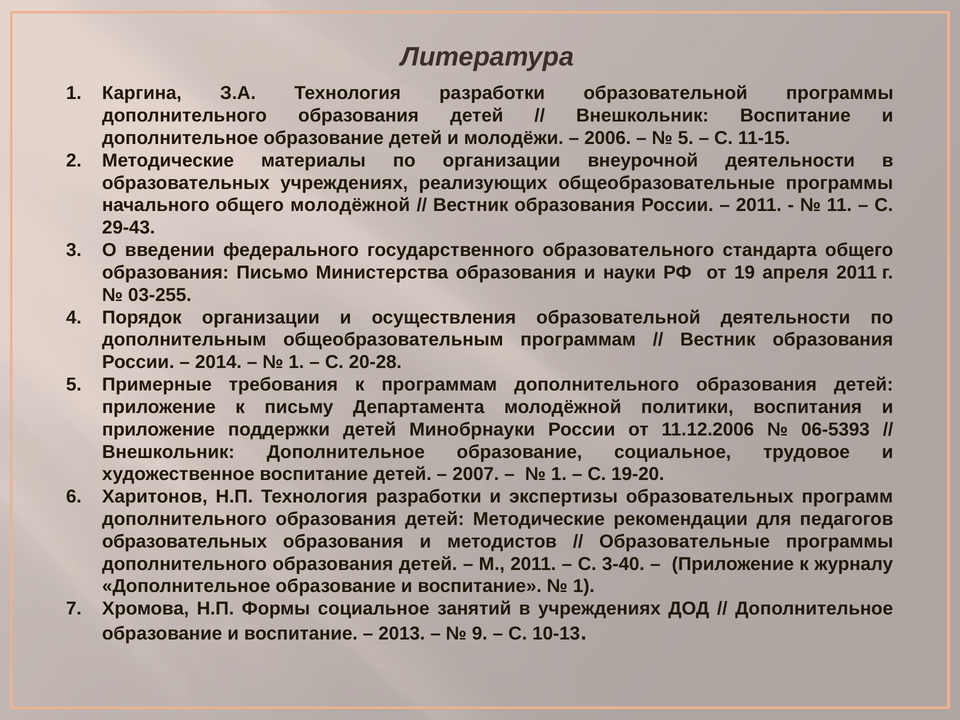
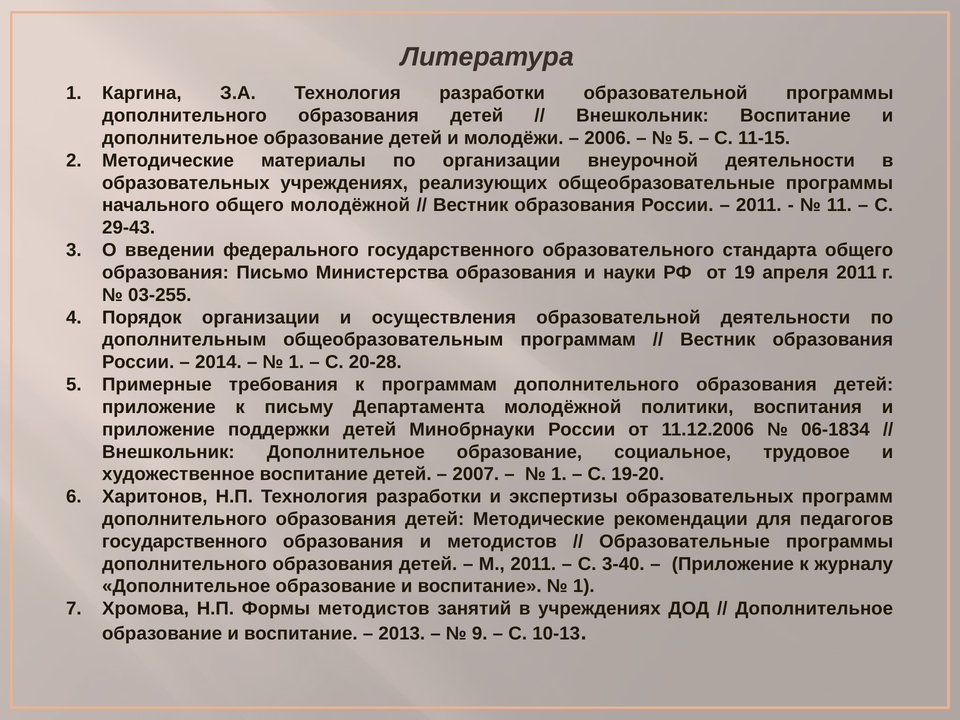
06-5393: 06-5393 -> 06-1834
образовательных at (185, 541): образовательных -> государственного
Формы социальное: социальное -> методистов
